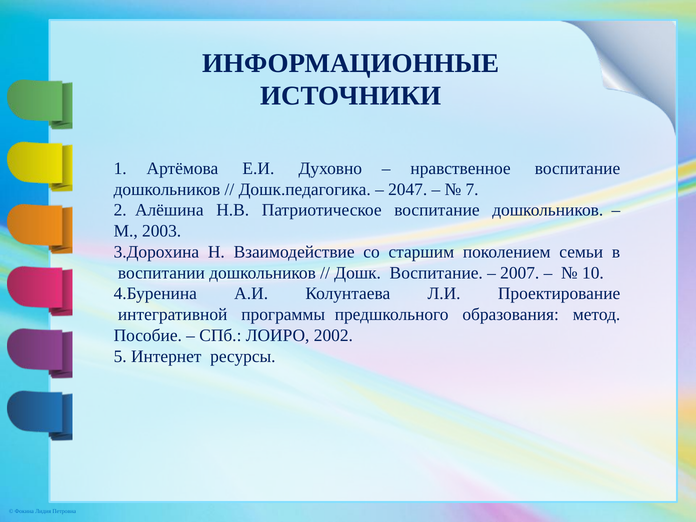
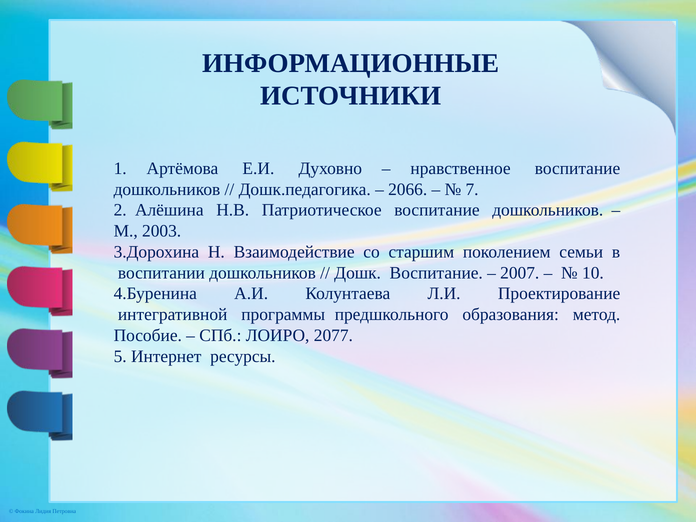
2047: 2047 -> 2066
2002: 2002 -> 2077
